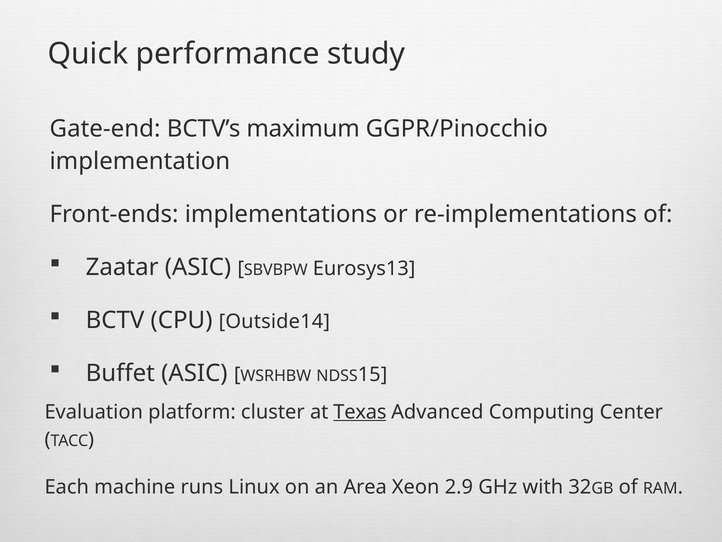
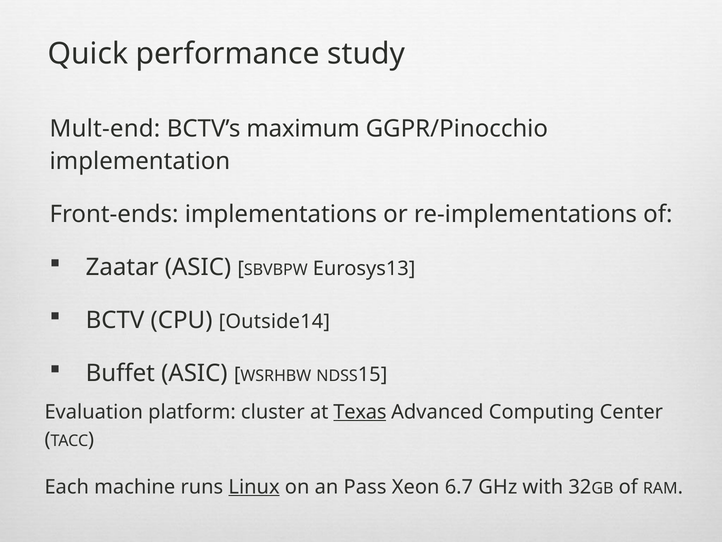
Gate-end: Gate-end -> Mult-end
Linux underline: none -> present
Area: Area -> Pass
2.9: 2.9 -> 6.7
